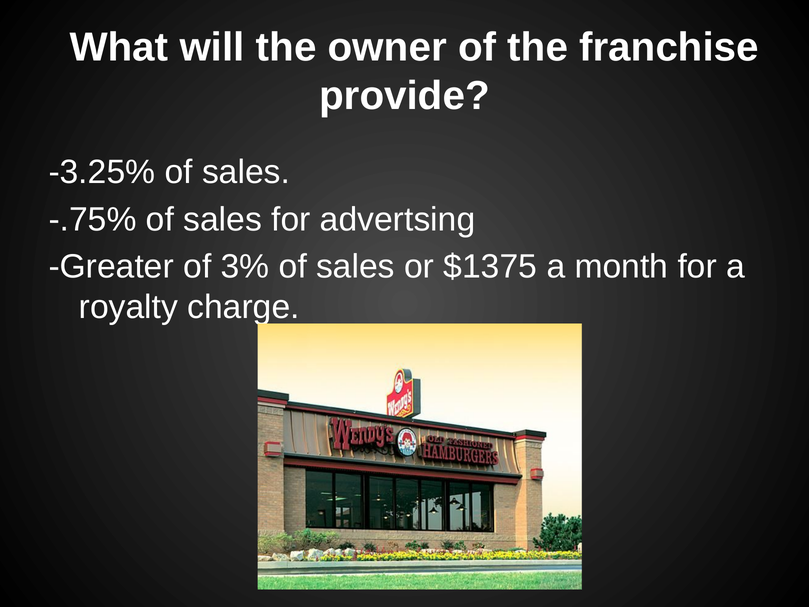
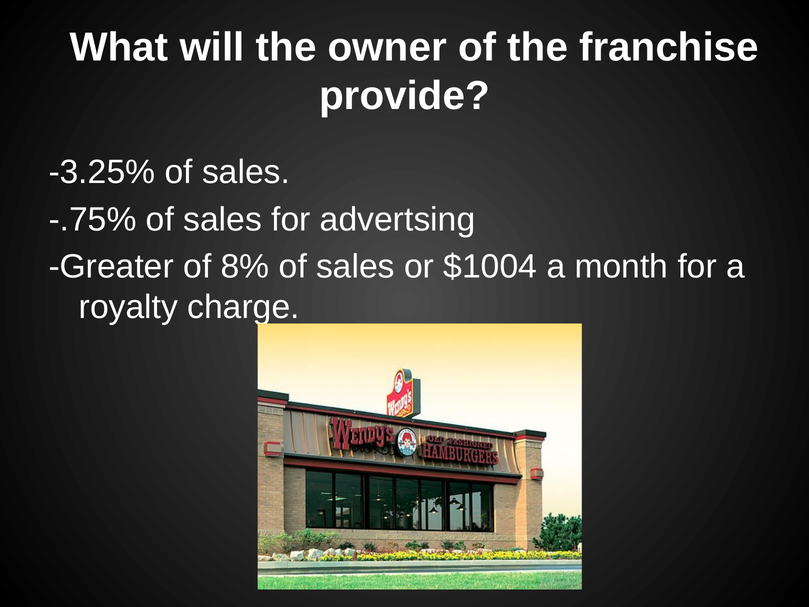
3%: 3% -> 8%
$1375: $1375 -> $1004
